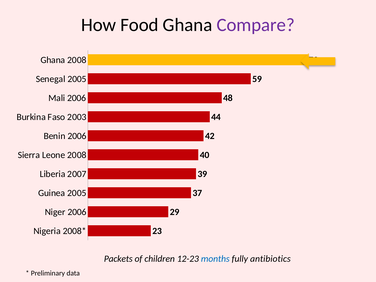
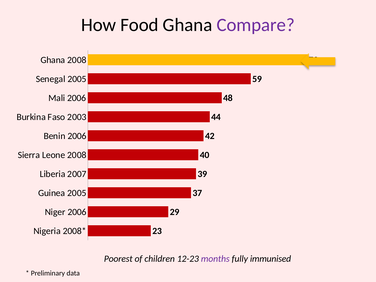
Packets: Packets -> Poorest
months colour: blue -> purple
antibiotics: antibiotics -> immunised
